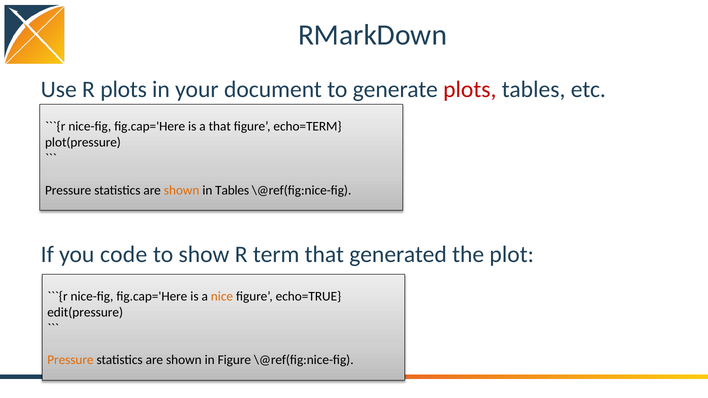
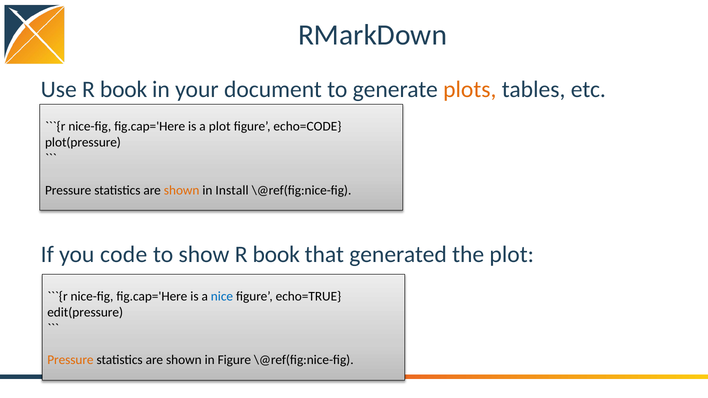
Use R plots: plots -> book
plots at (470, 89) colour: red -> orange
a that: that -> plot
echo=TERM: echo=TERM -> echo=CODE
in Tables: Tables -> Install
show R term: term -> book
nice colour: orange -> blue
